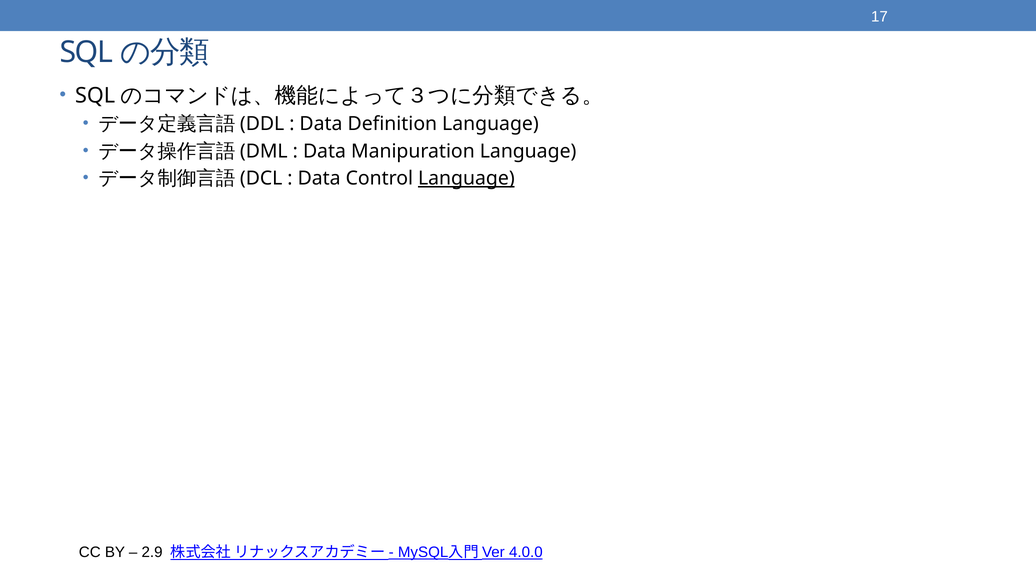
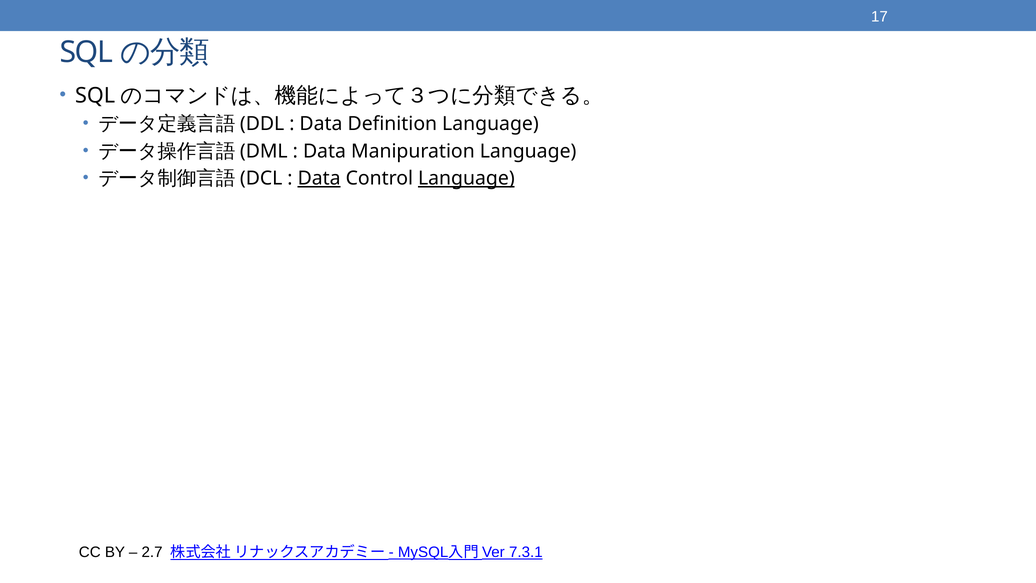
Data at (319, 178) underline: none -> present
2.9: 2.9 -> 2.7
4.0.0: 4.0.0 -> 7.3.1
